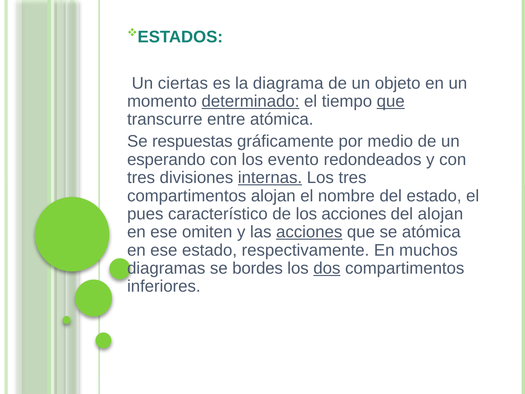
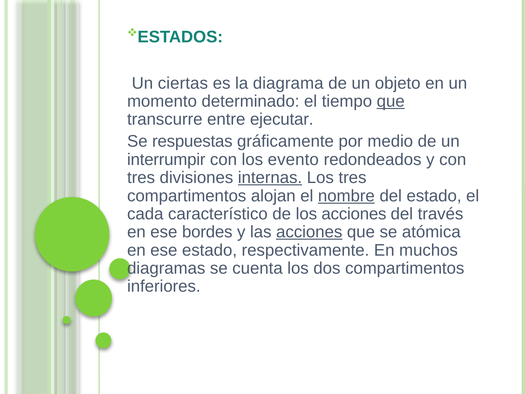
determinado underline: present -> none
entre atómica: atómica -> ejecutar
esperando: esperando -> interrumpir
nombre underline: none -> present
pues: pues -> cada
del alojan: alojan -> través
omiten: omiten -> bordes
bordes: bordes -> cuenta
dos underline: present -> none
